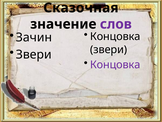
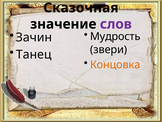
Концовка at (115, 36): Концовка -> Мудрость
Звери at (34, 54): Звери -> Танец
Концовка at (115, 64) colour: purple -> orange
